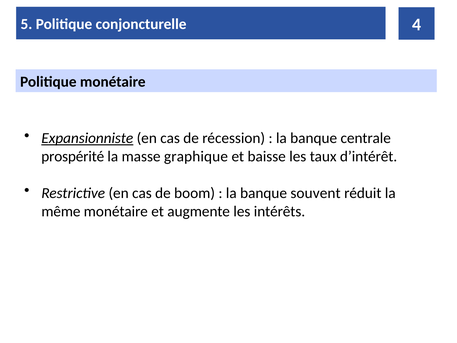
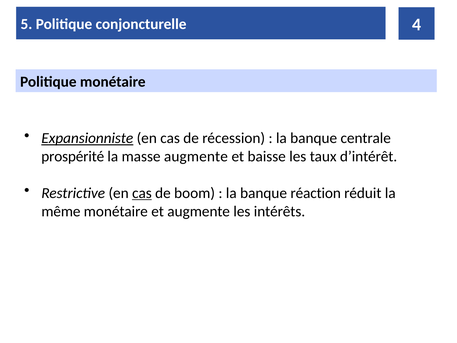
masse graphique: graphique -> augmente
cas at (142, 193) underline: none -> present
souvent: souvent -> réaction
